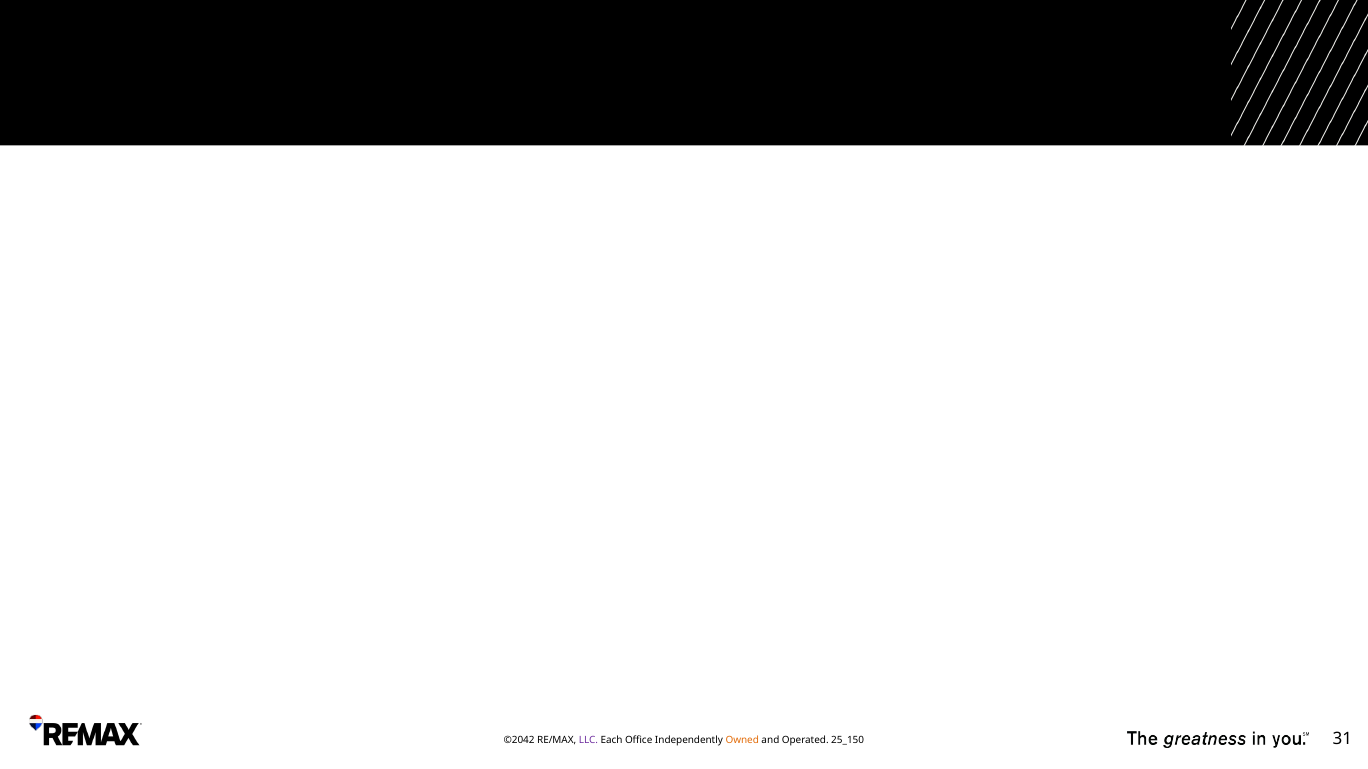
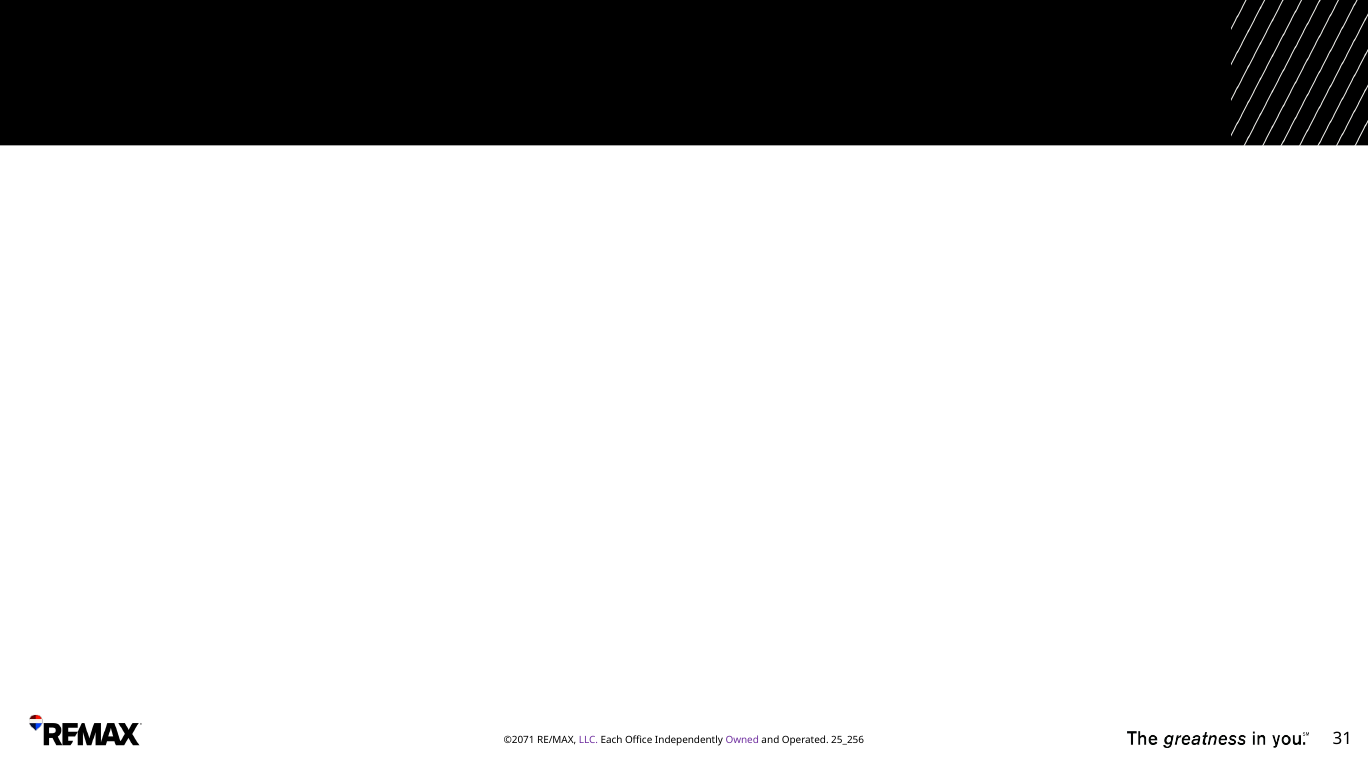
©2042: ©2042 -> ©2071
Owned colour: orange -> purple
25_150: 25_150 -> 25_256
